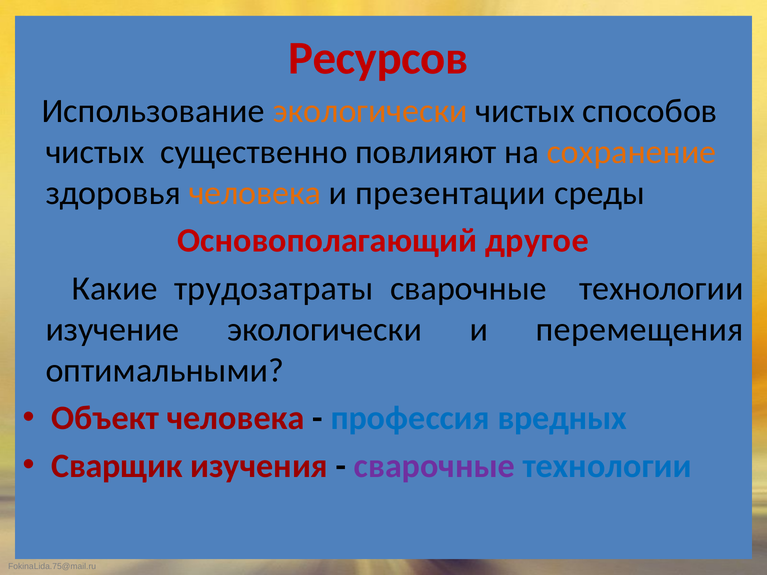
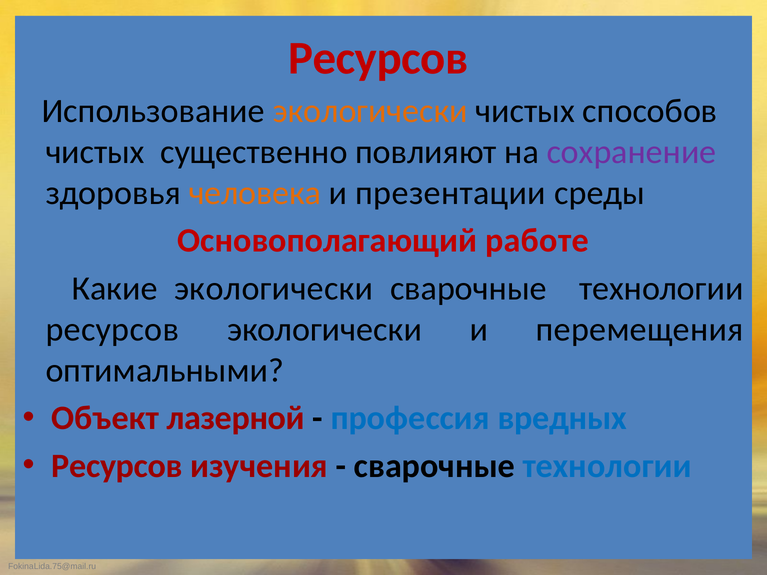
сохранение colour: orange -> purple
другое: другое -> работе
Какие трудозатраты: трудозатраты -> экологически
изучение at (112, 330): изучение -> ресурсов
Объект человека: человека -> лазерной
Сварщик at (117, 466): Сварщик -> Ресурсов
сварочные at (434, 466) colour: purple -> black
